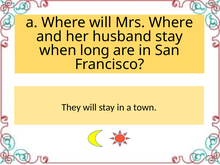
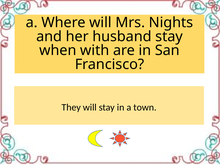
Mrs Where: Where -> Nights
long: long -> with
